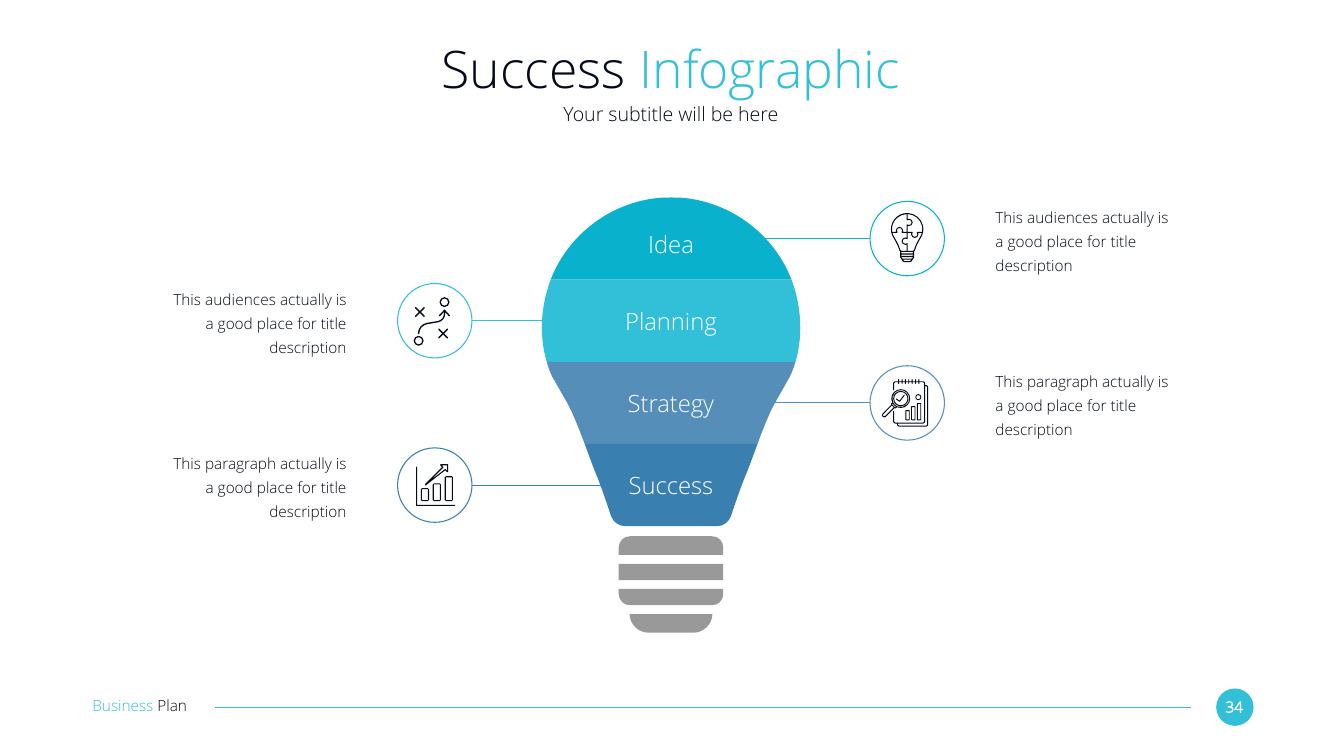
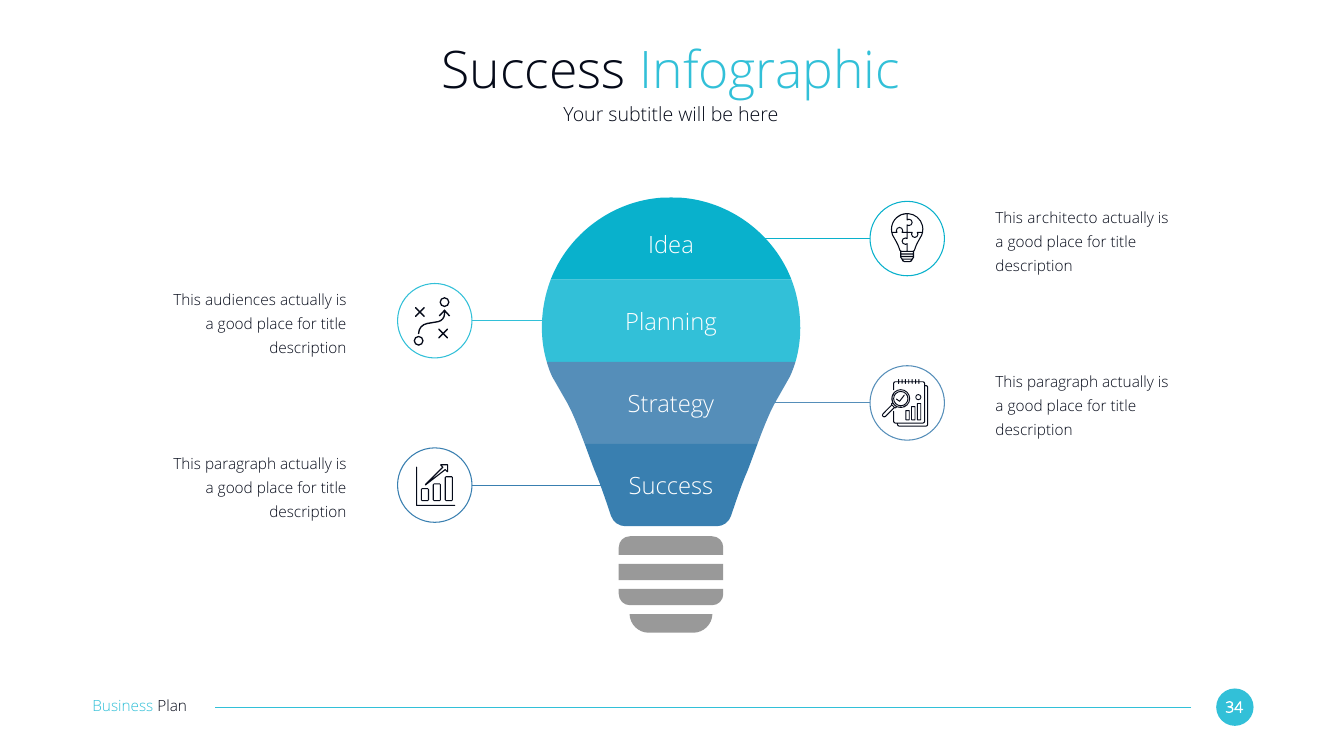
audiences at (1063, 218): audiences -> architecto
